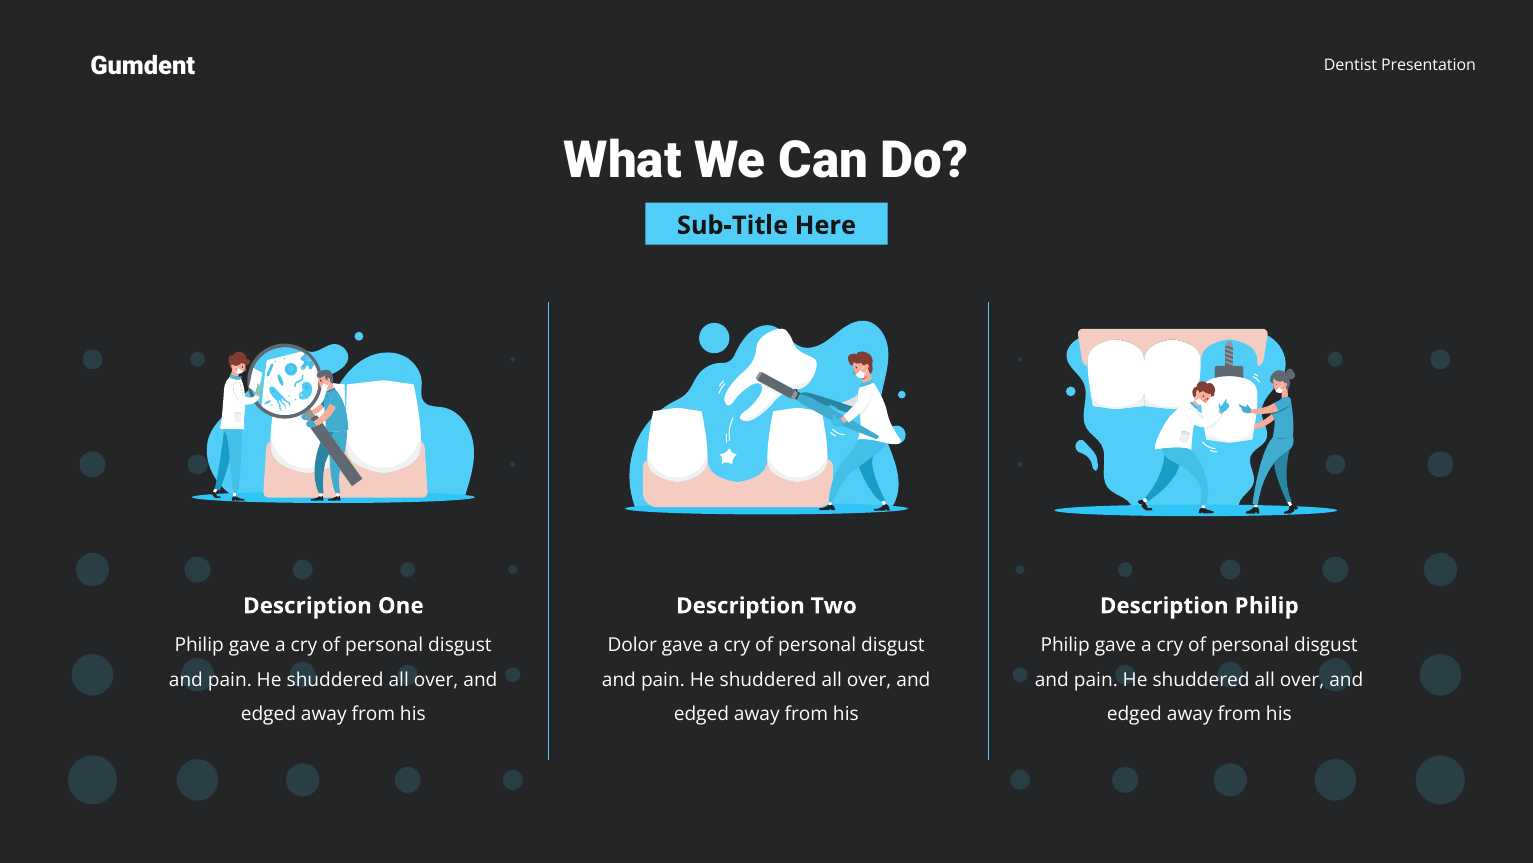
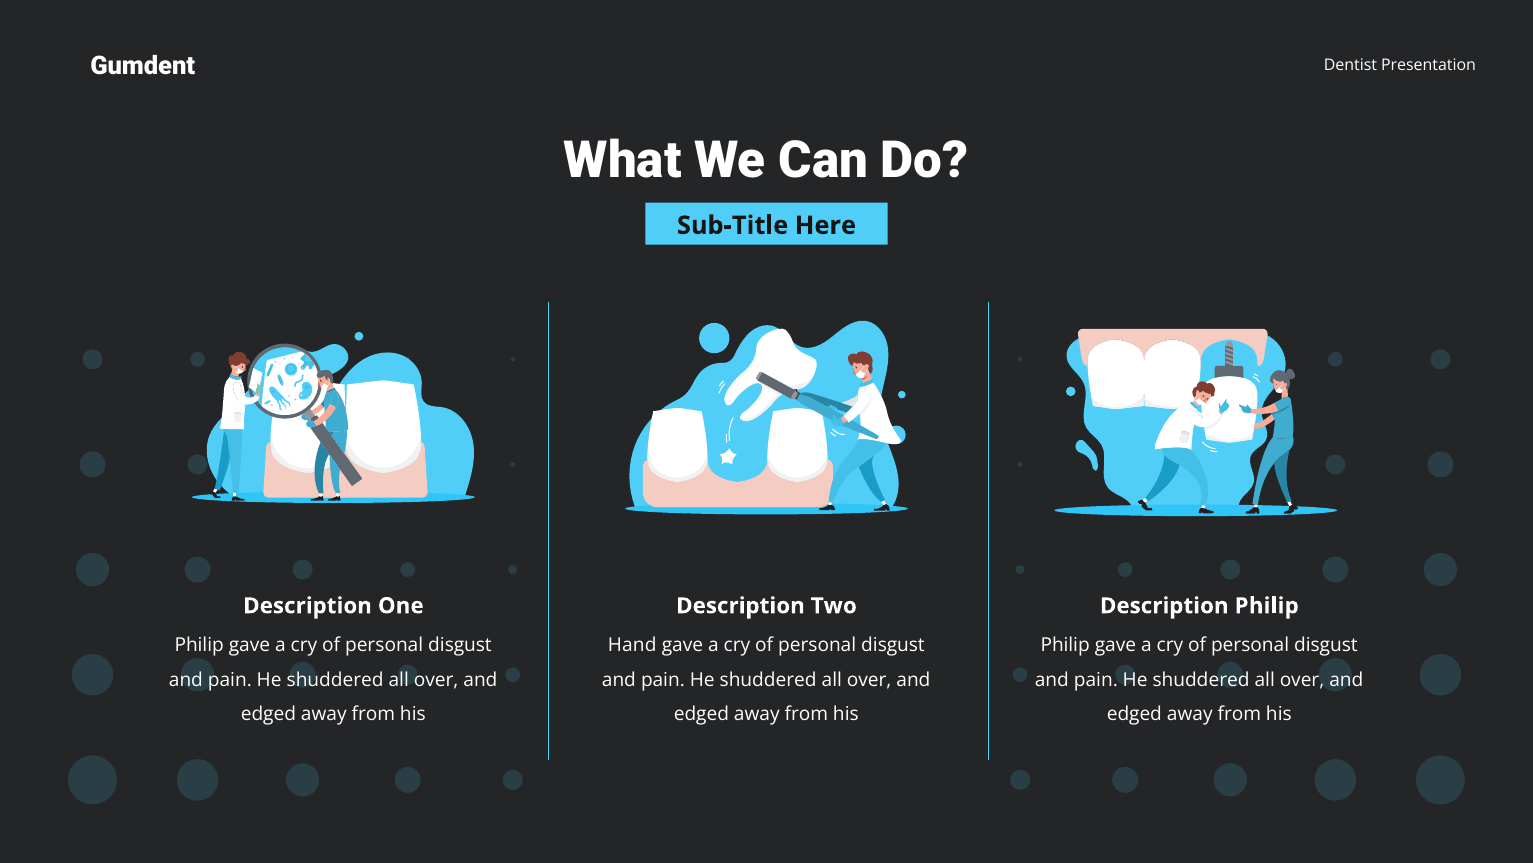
Dolor: Dolor -> Hand
